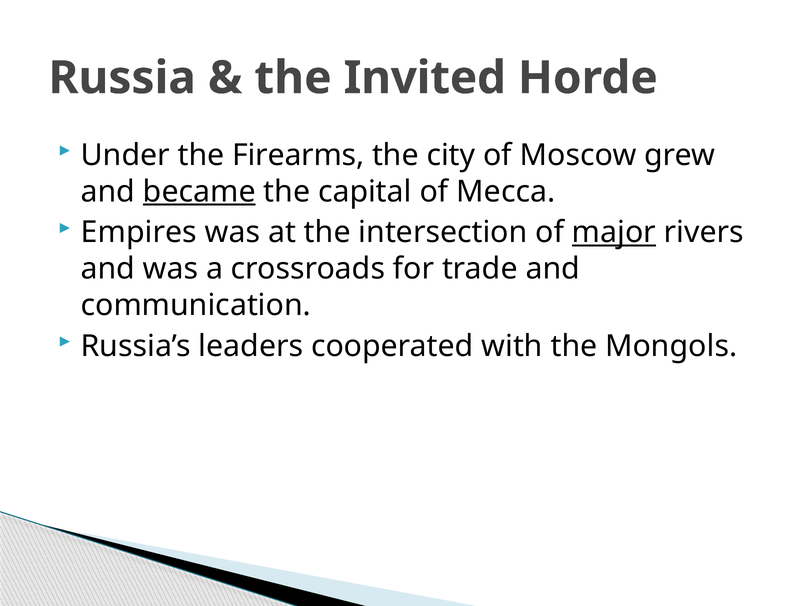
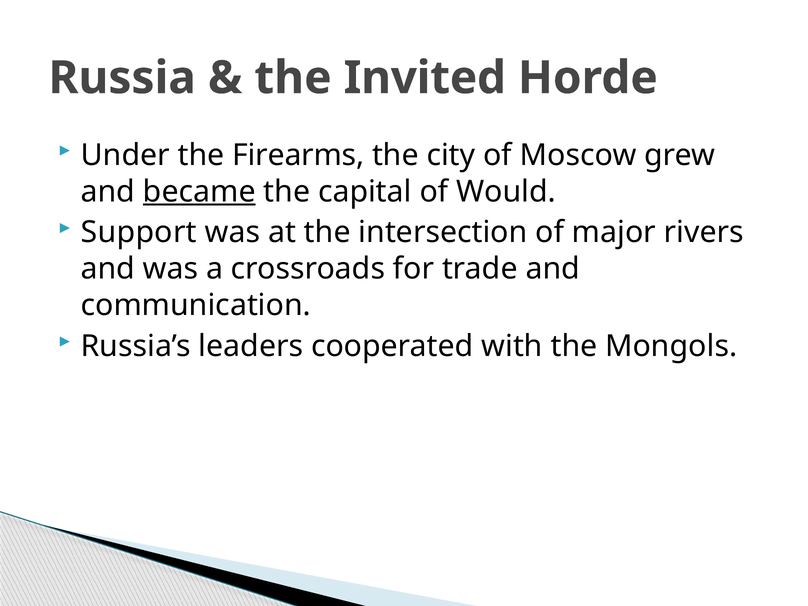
Mecca: Mecca -> Would
Empires: Empires -> Support
major underline: present -> none
